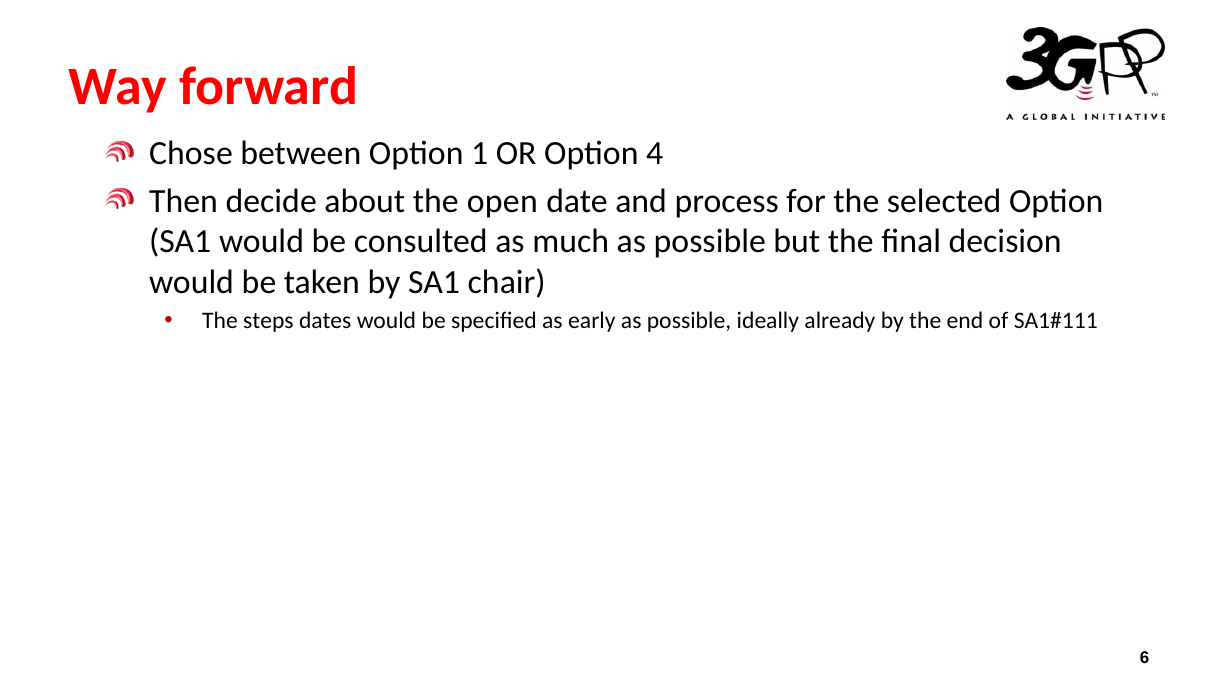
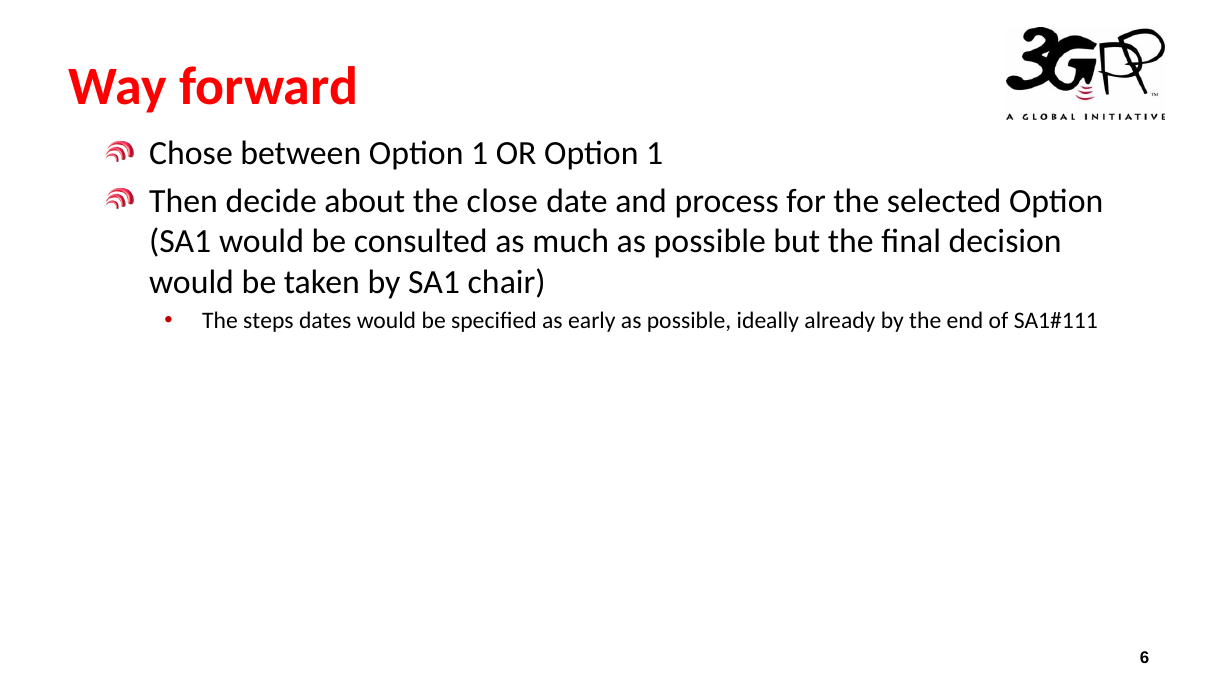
OR Option 4: 4 -> 1
open: open -> close
